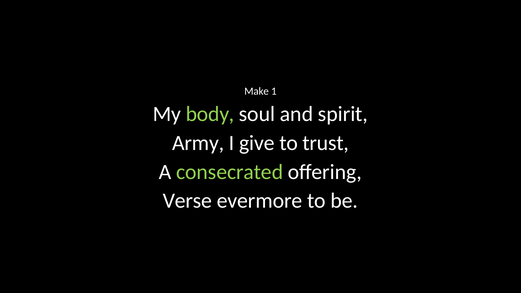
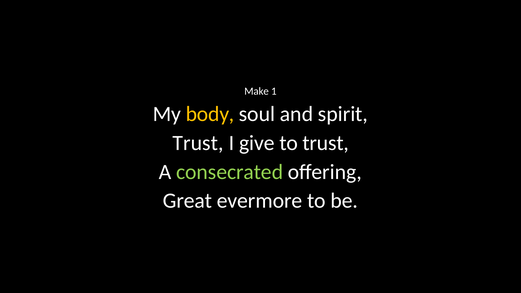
body colour: light green -> yellow
Army at (198, 143): Army -> Trust
Verse: Verse -> Great
